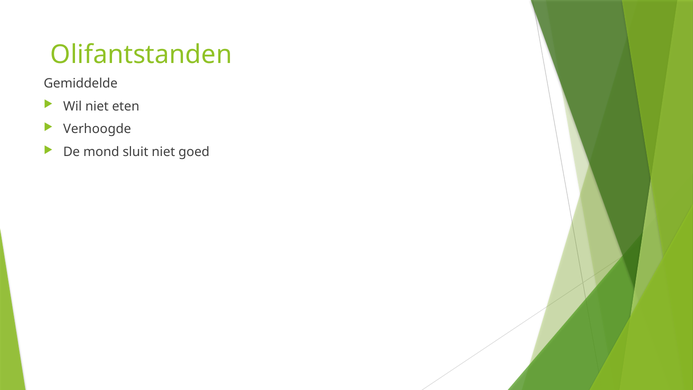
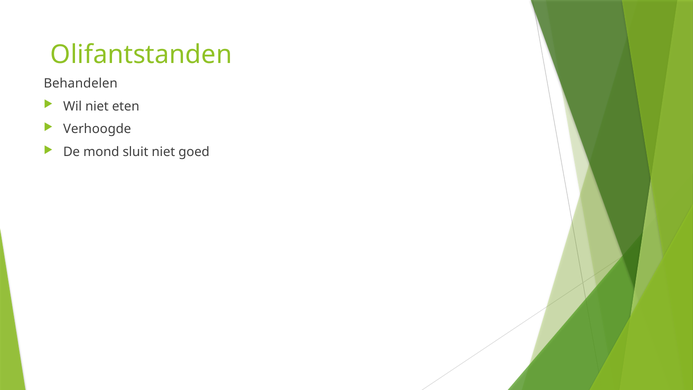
Gemiddelde: Gemiddelde -> Behandelen
